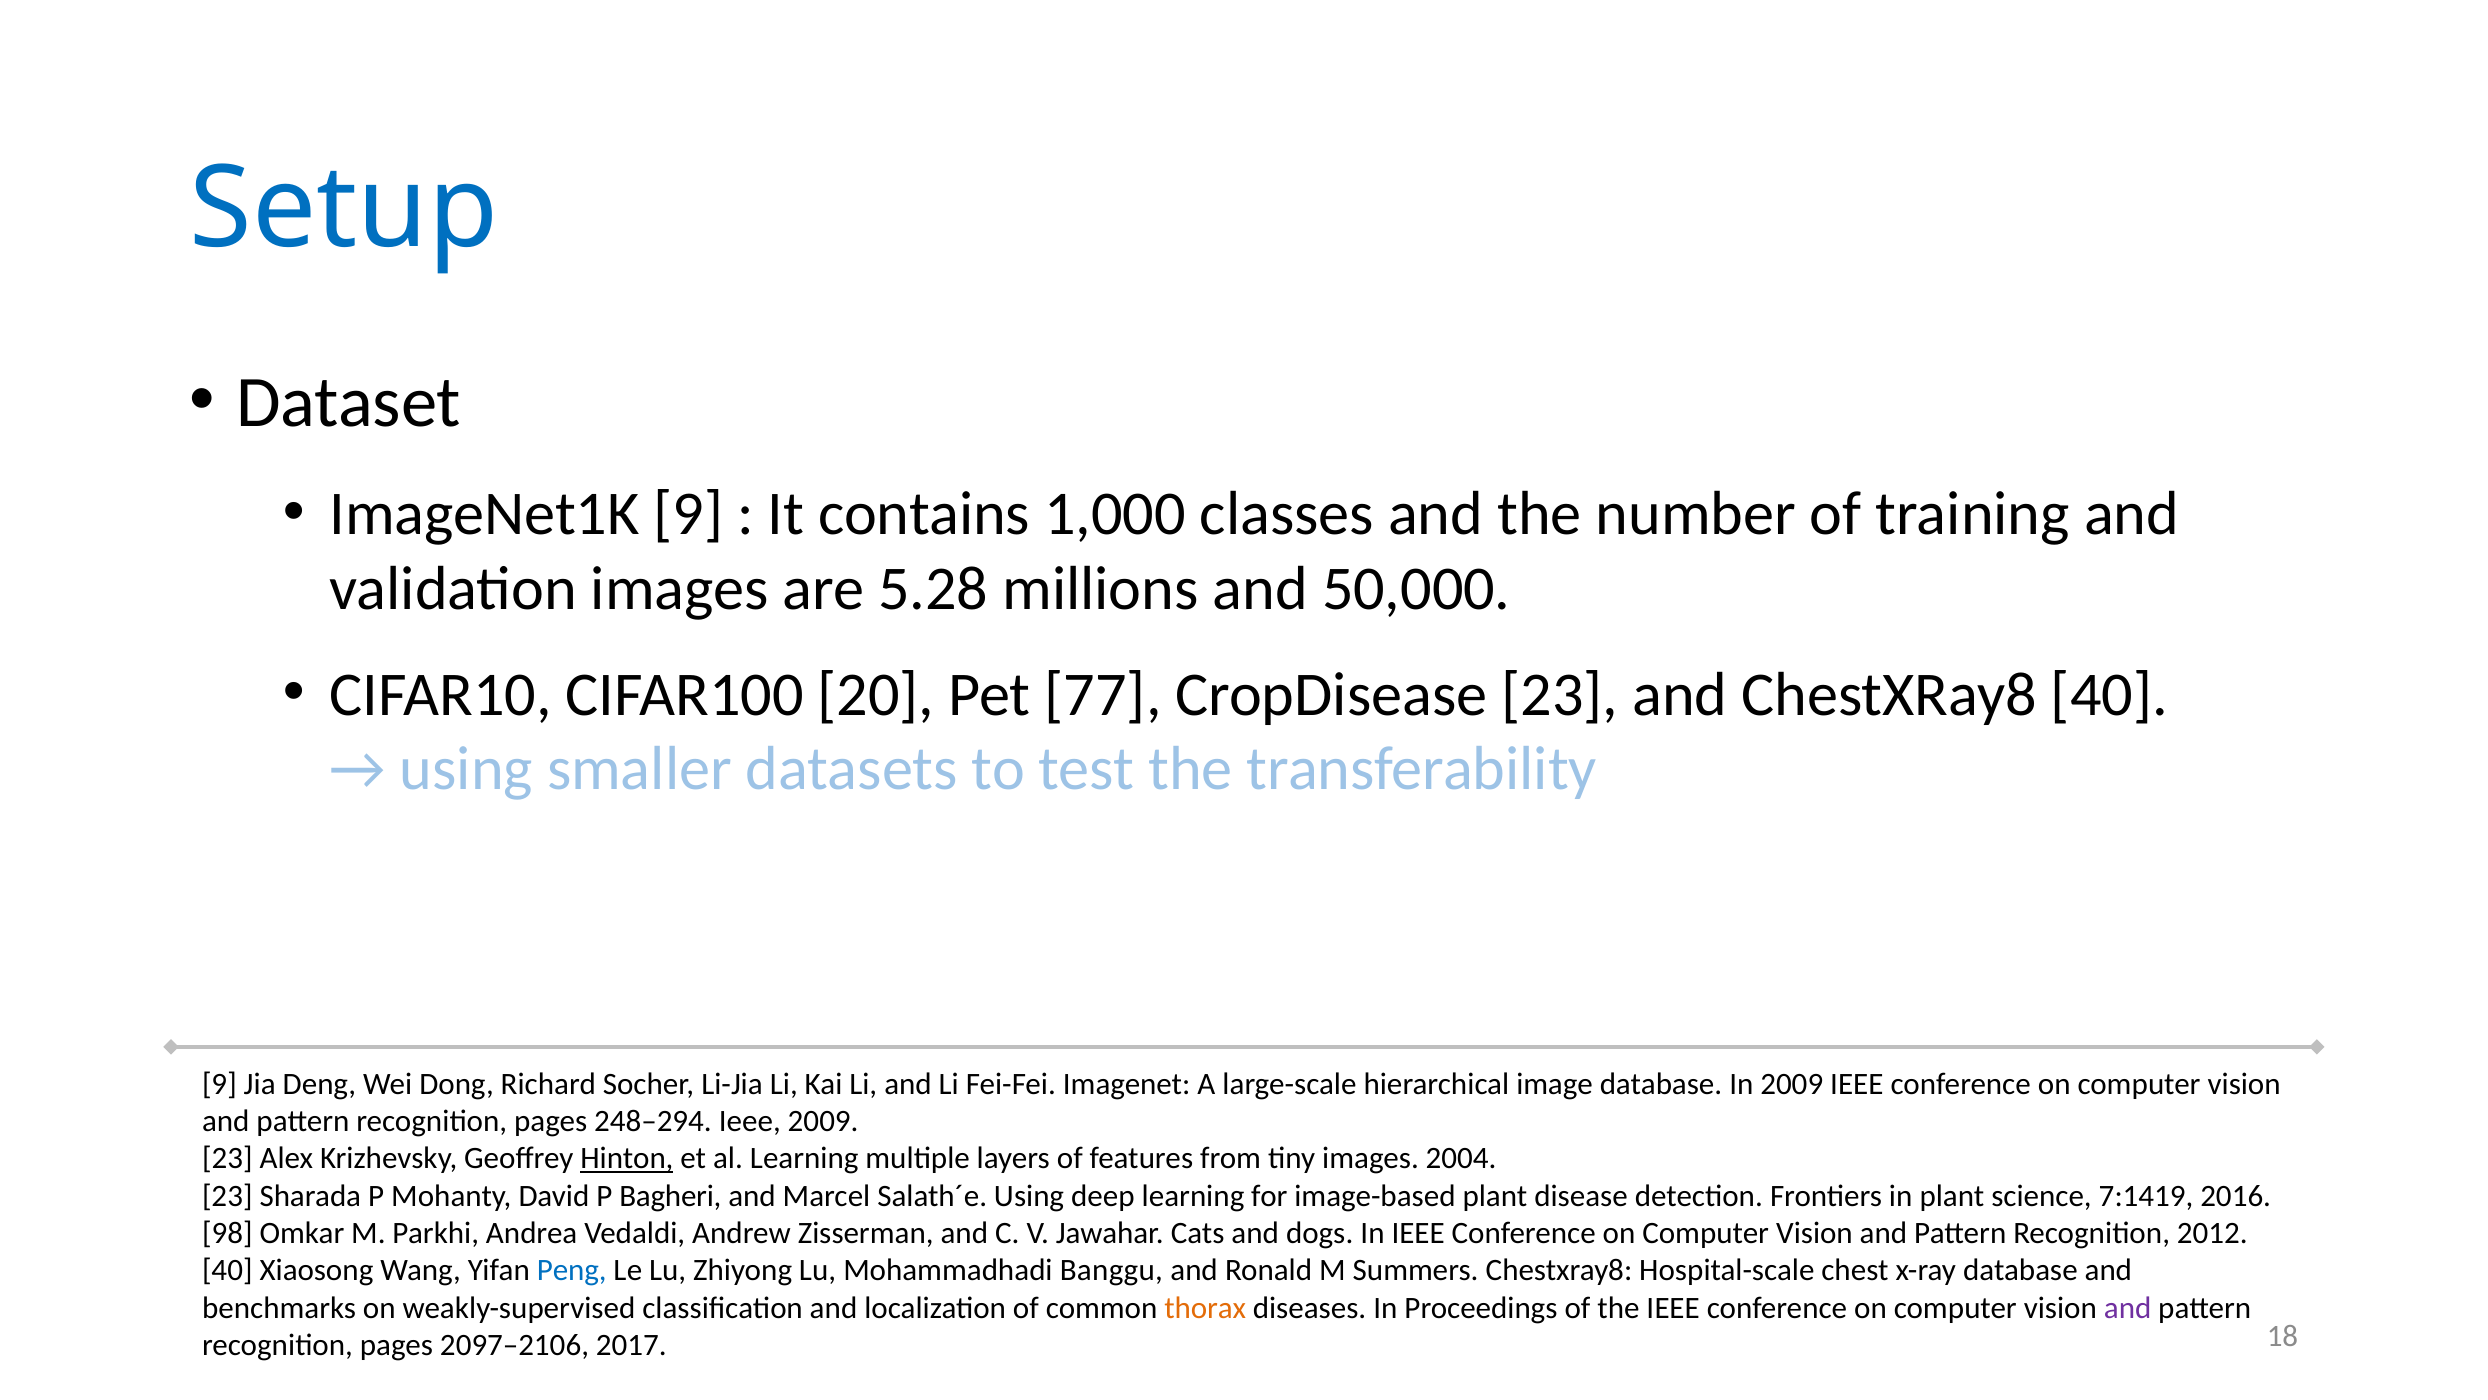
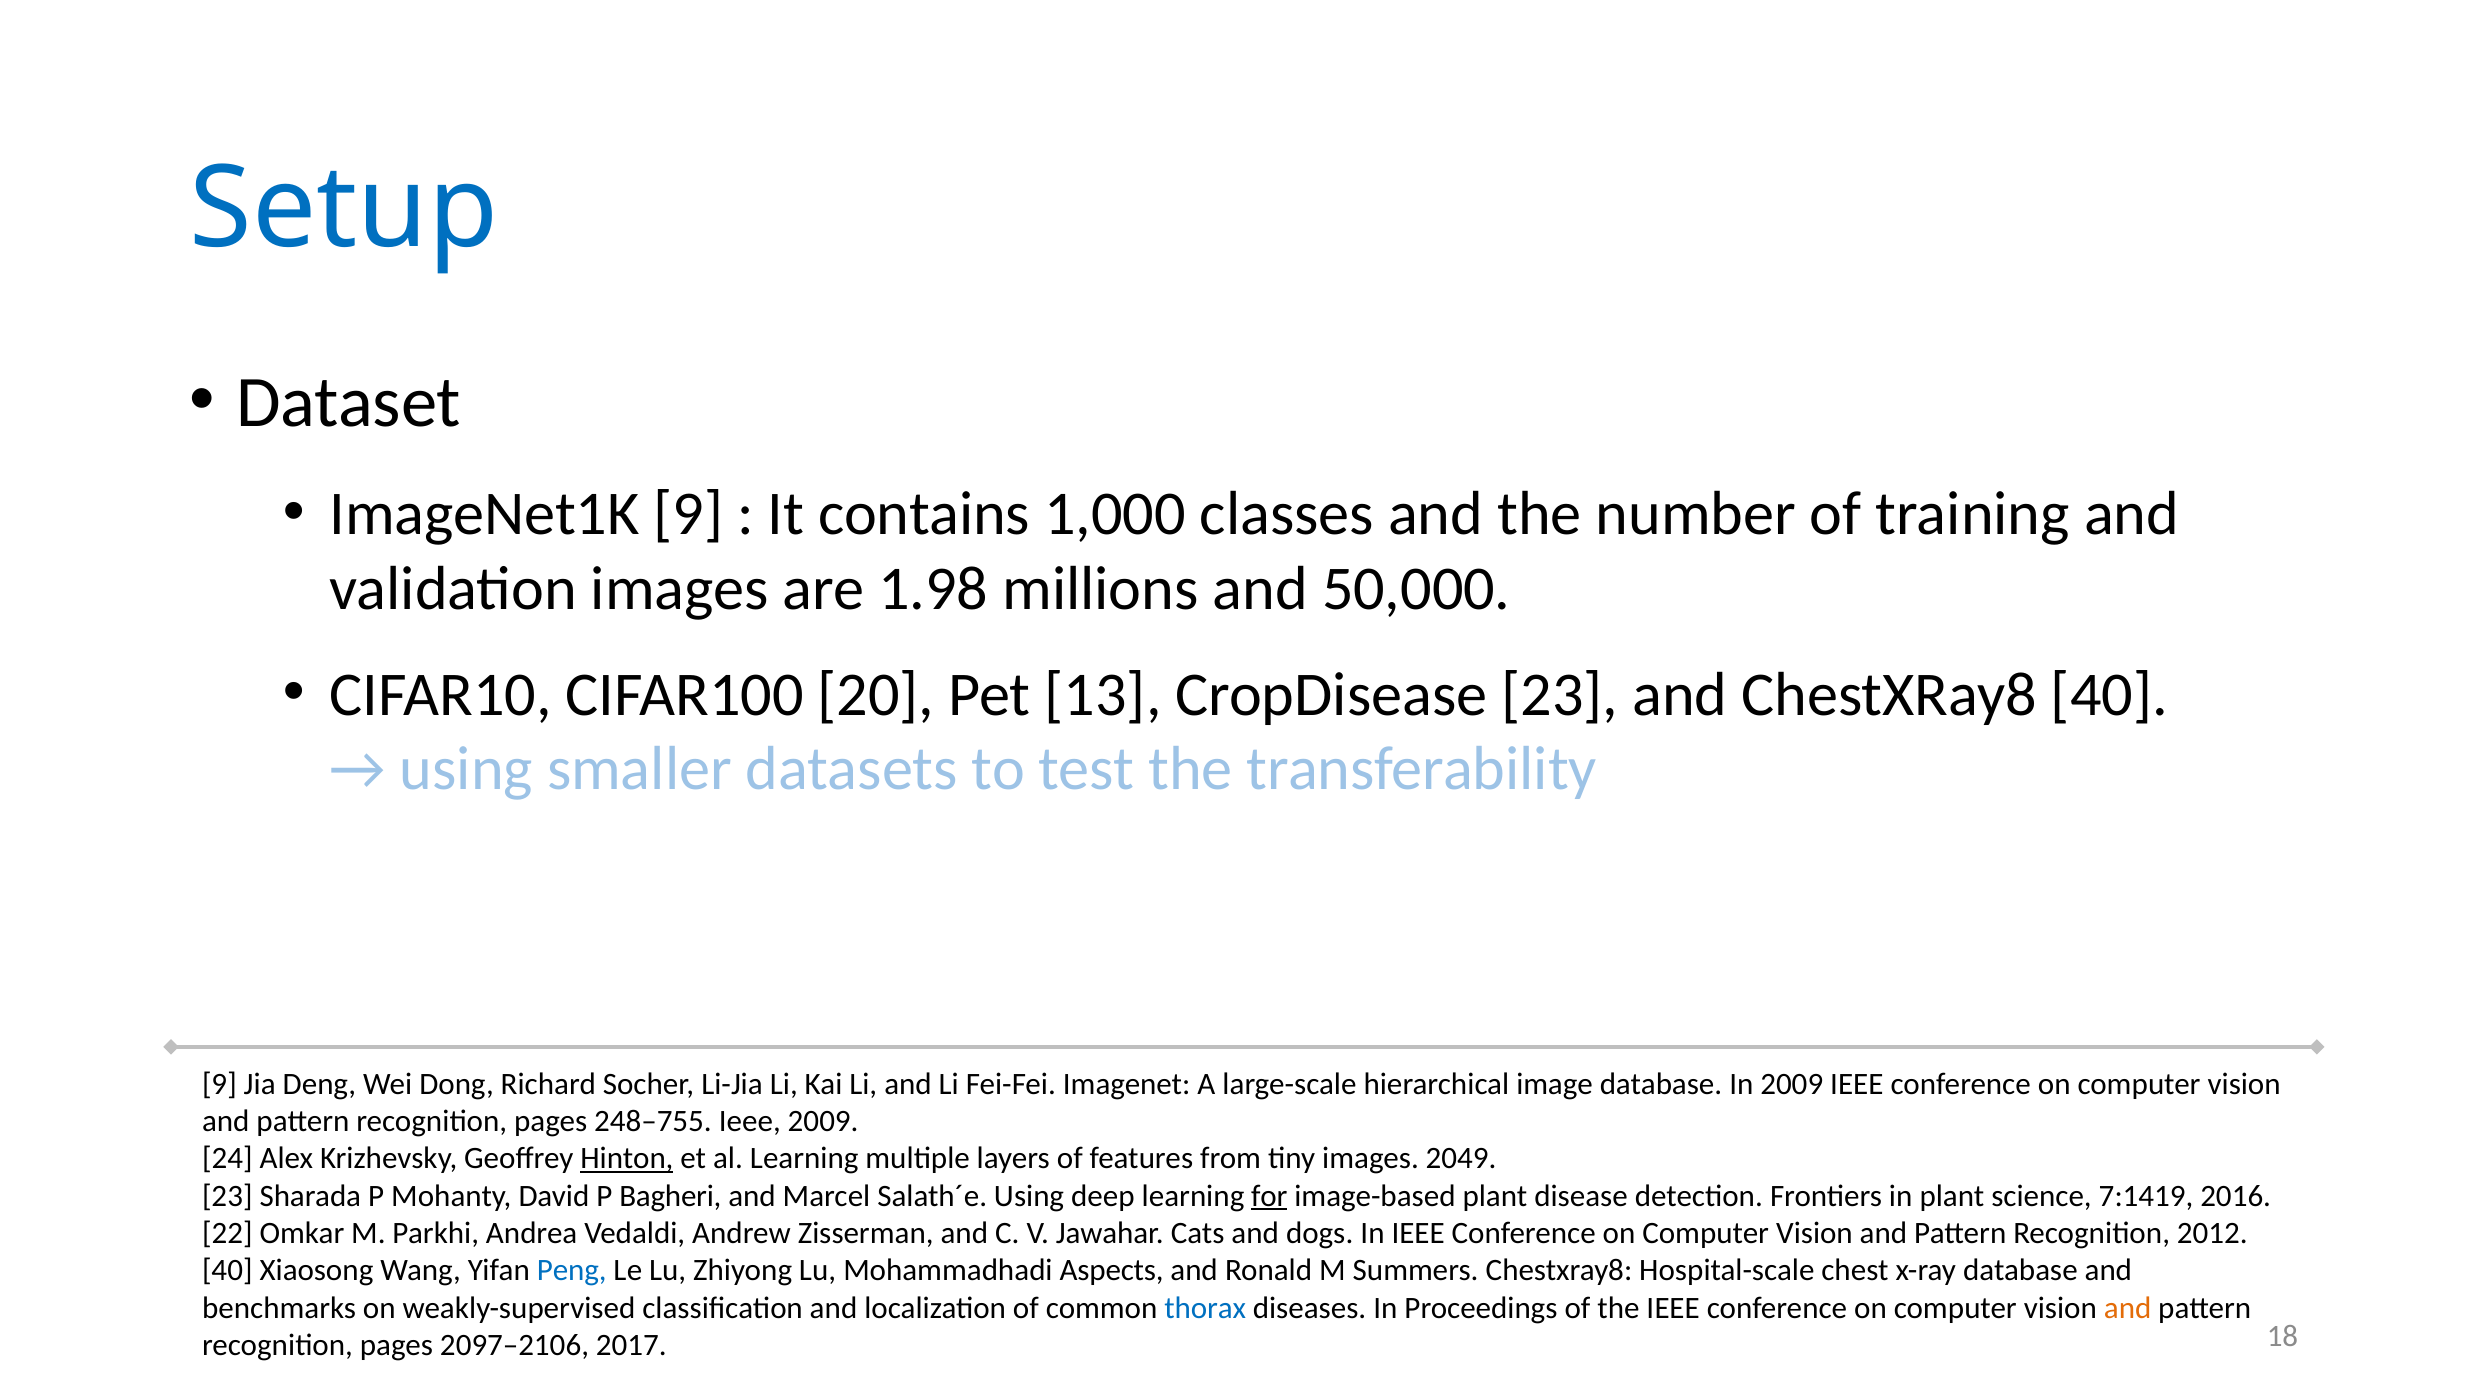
5.28: 5.28 -> 1.98
77: 77 -> 13
248–294: 248–294 -> 248–755
23 at (227, 1158): 23 -> 24
2004: 2004 -> 2049
for underline: none -> present
98: 98 -> 22
Banggu: Banggu -> Aspects
thorax colour: orange -> blue
and at (2128, 1307) colour: purple -> orange
